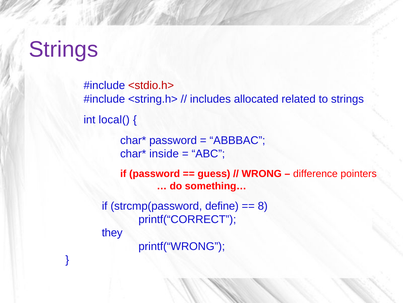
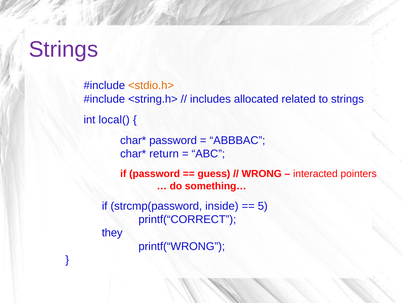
<stdio.h> colour: red -> orange
inside: inside -> return
difference: difference -> interacted
define: define -> inside
8: 8 -> 5
